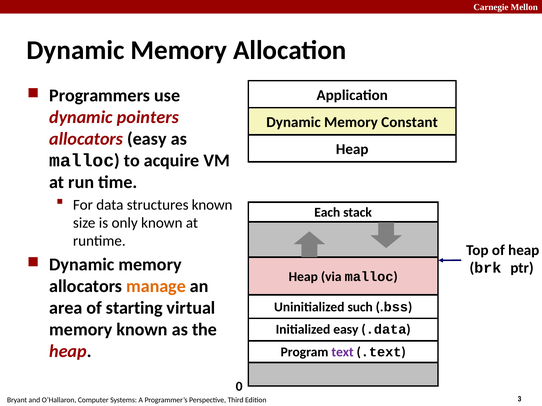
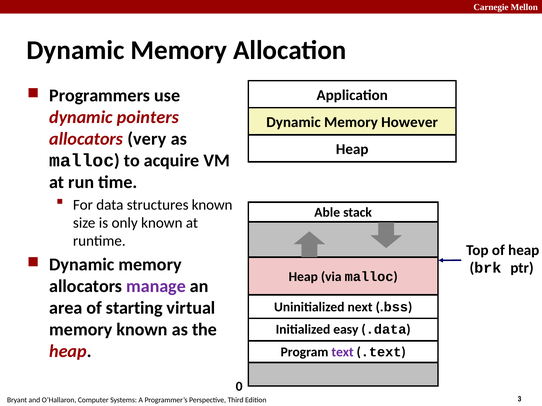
Constant: Constant -> However
allocators easy: easy -> very
Each: Each -> Able
manage colour: orange -> purple
such: such -> next
